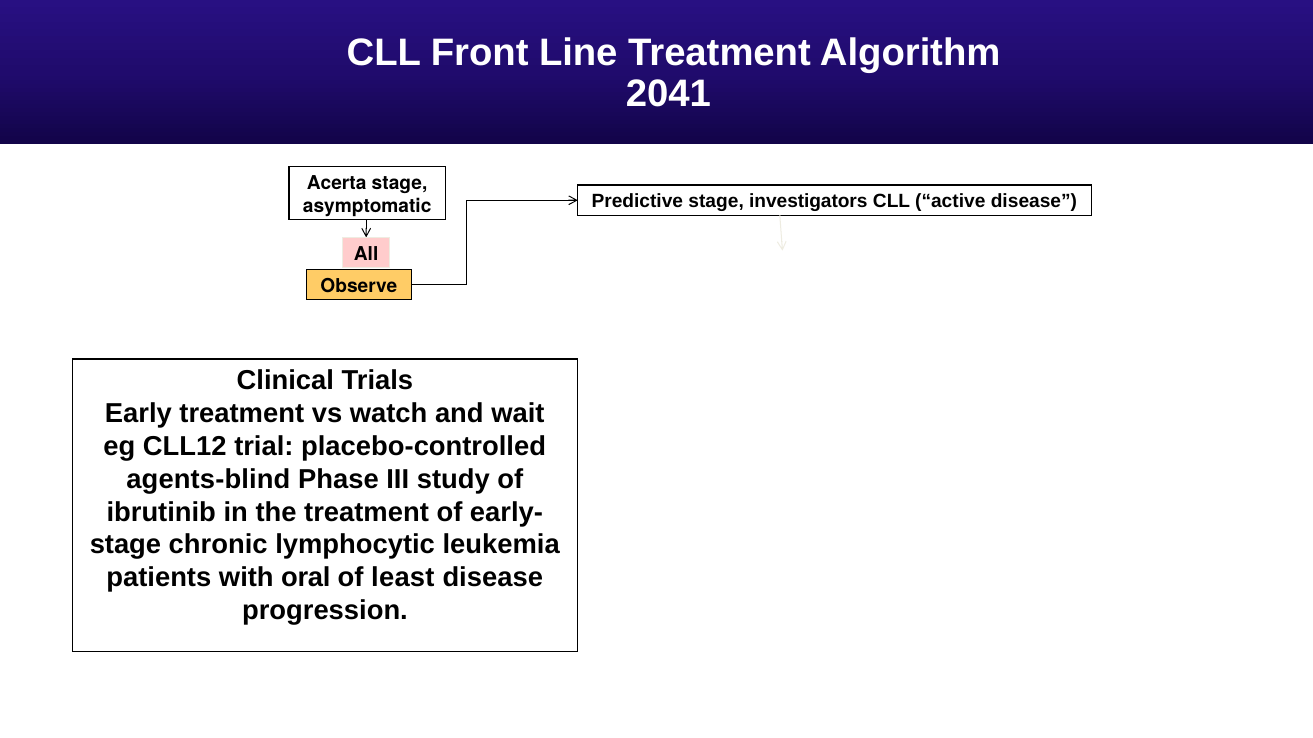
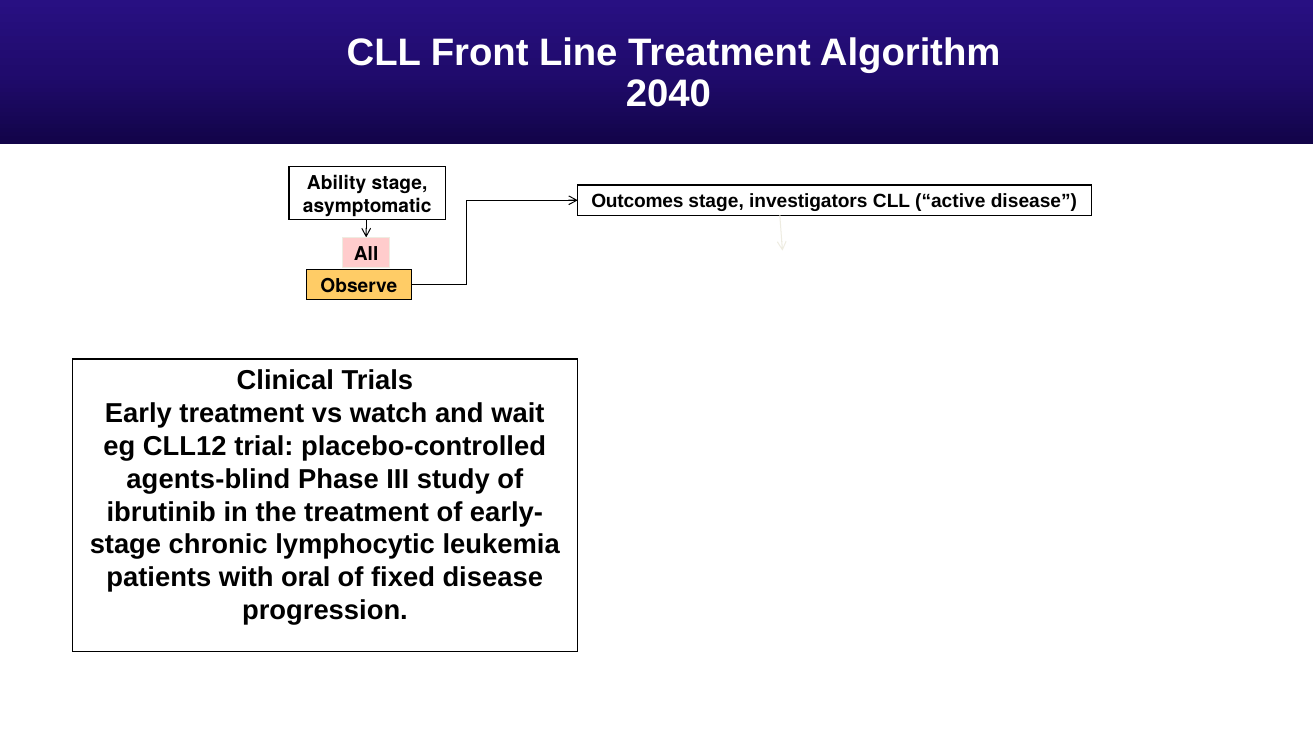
2041: 2041 -> 2040
Acerta: Acerta -> Ability
Predictive: Predictive -> Outcomes
least: least -> fixed
